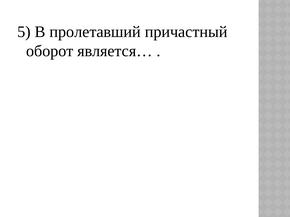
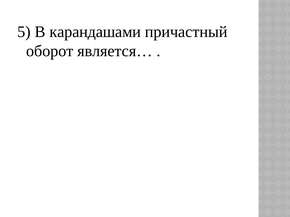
пролетавший: пролетавший -> карандашами
